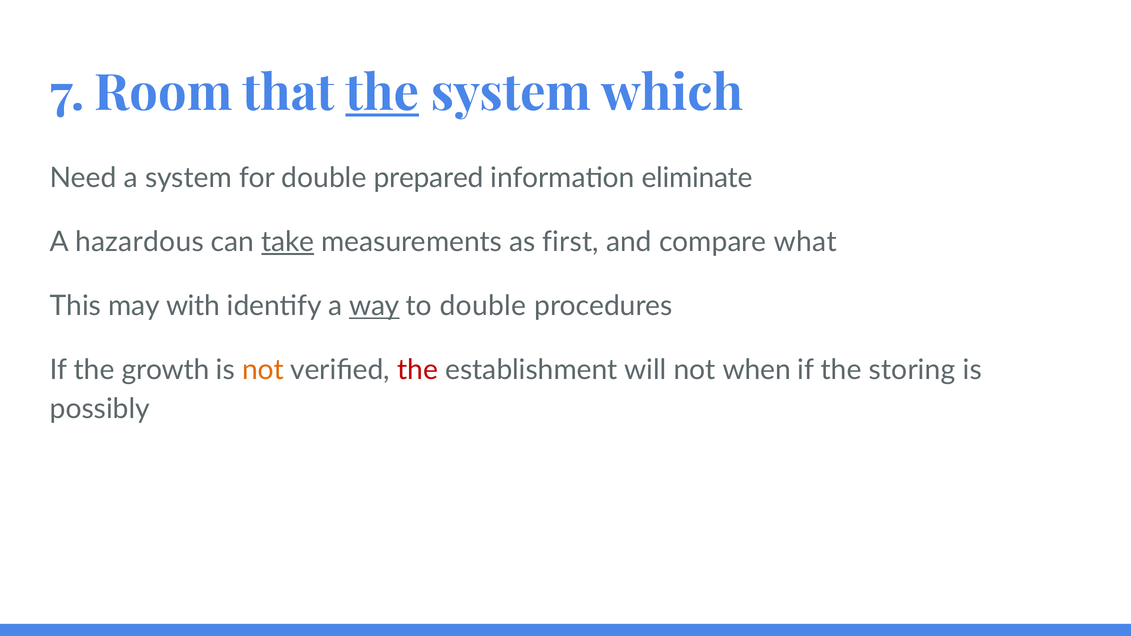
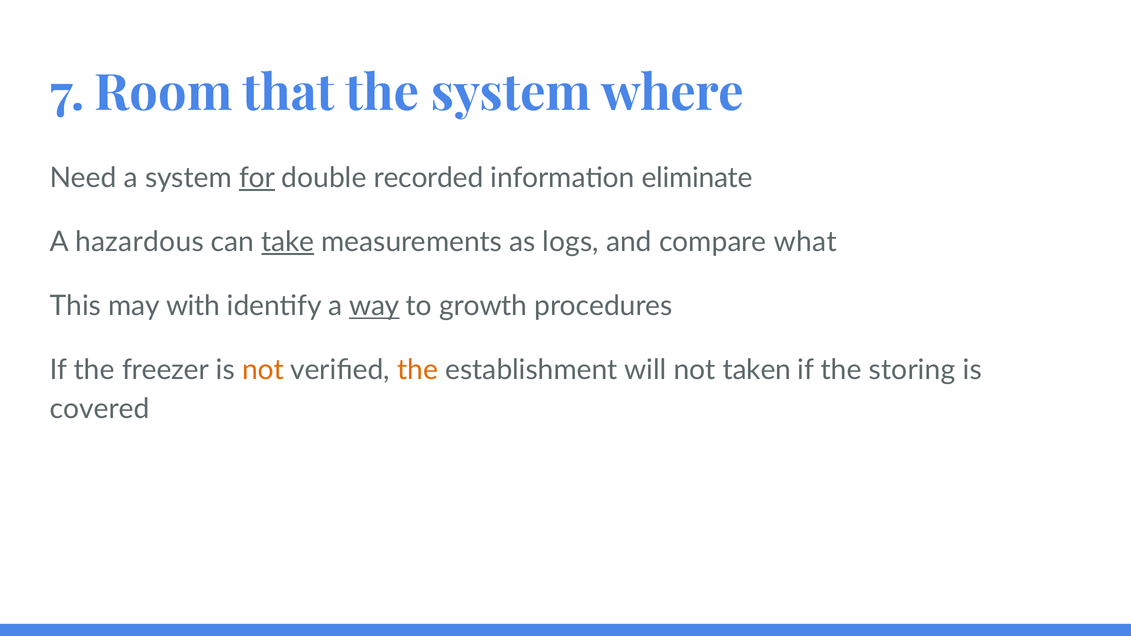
the at (382, 93) underline: present -> none
which: which -> where
for underline: none -> present
prepared: prepared -> recorded
first: first -> logs
to double: double -> growth
growth: growth -> freezer
the at (418, 370) colour: red -> orange
when: when -> taken
possibly: possibly -> covered
